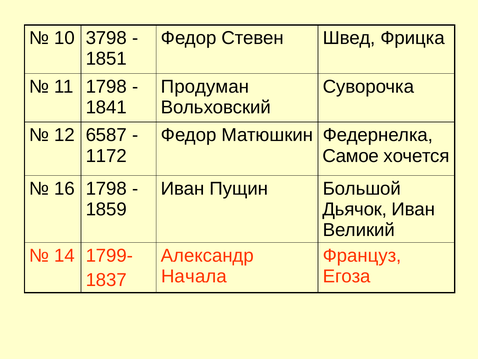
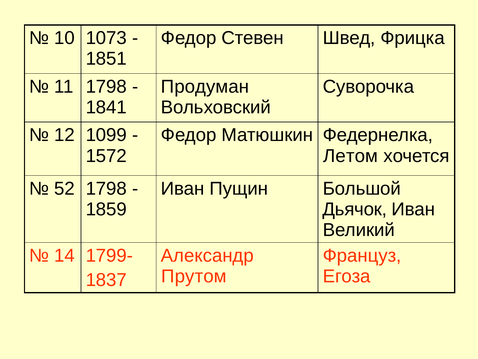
3798: 3798 -> 1073
6587: 6587 -> 1099
1172: 1172 -> 1572
Самое: Самое -> Летом
16: 16 -> 52
Начала: Начала -> Прутом
